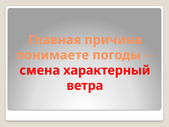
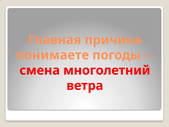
характерный: характерный -> многолетний
